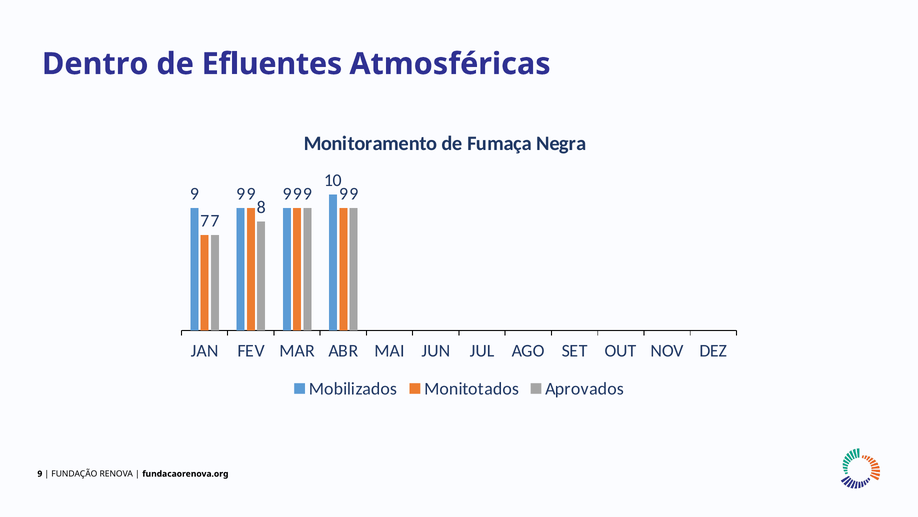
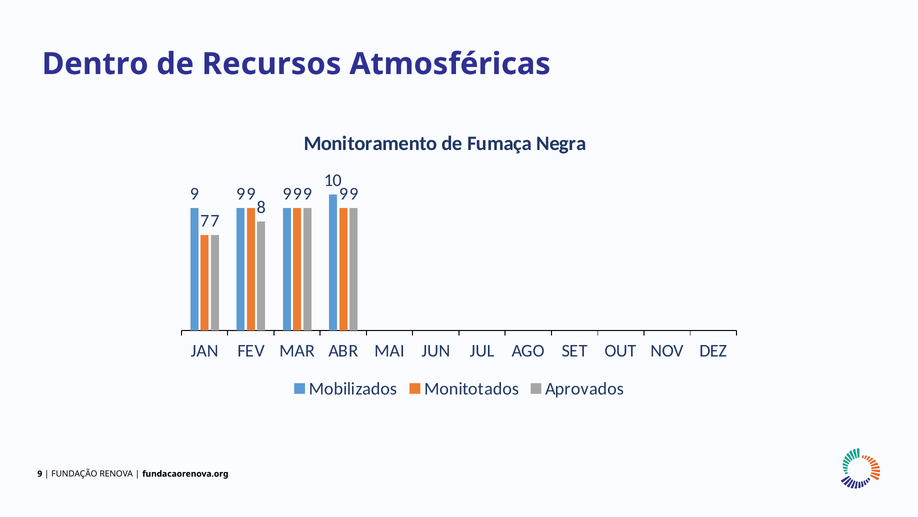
Efluentes: Efluentes -> Recursos
